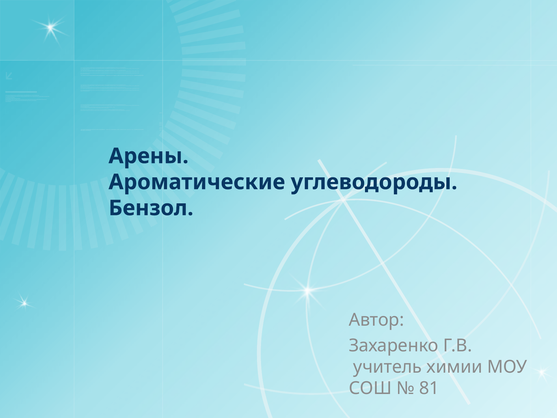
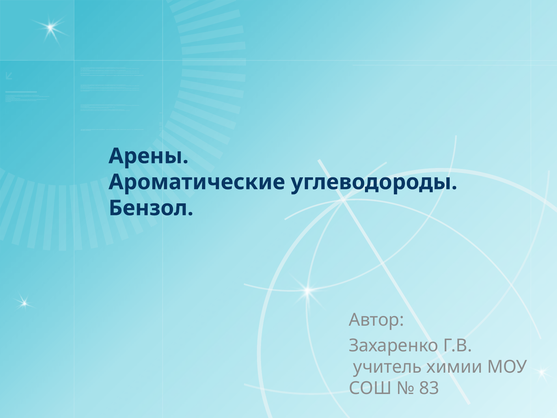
81: 81 -> 83
